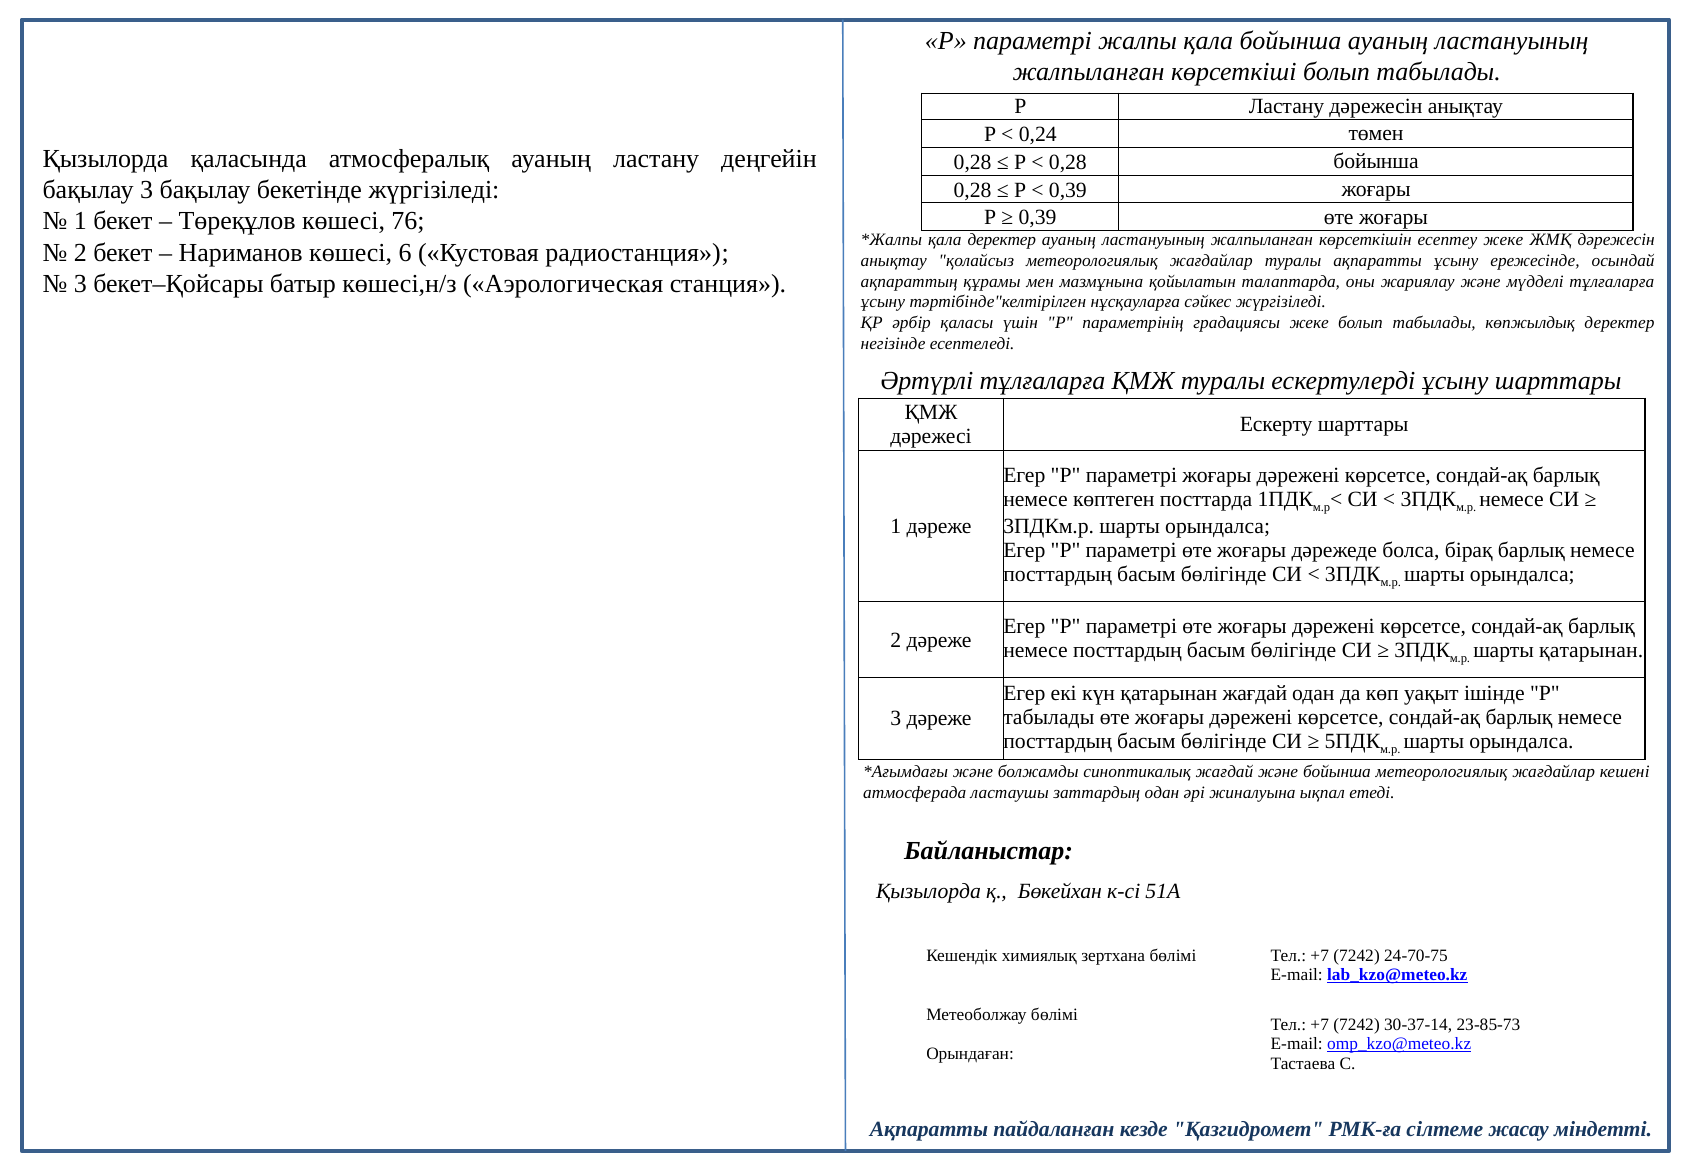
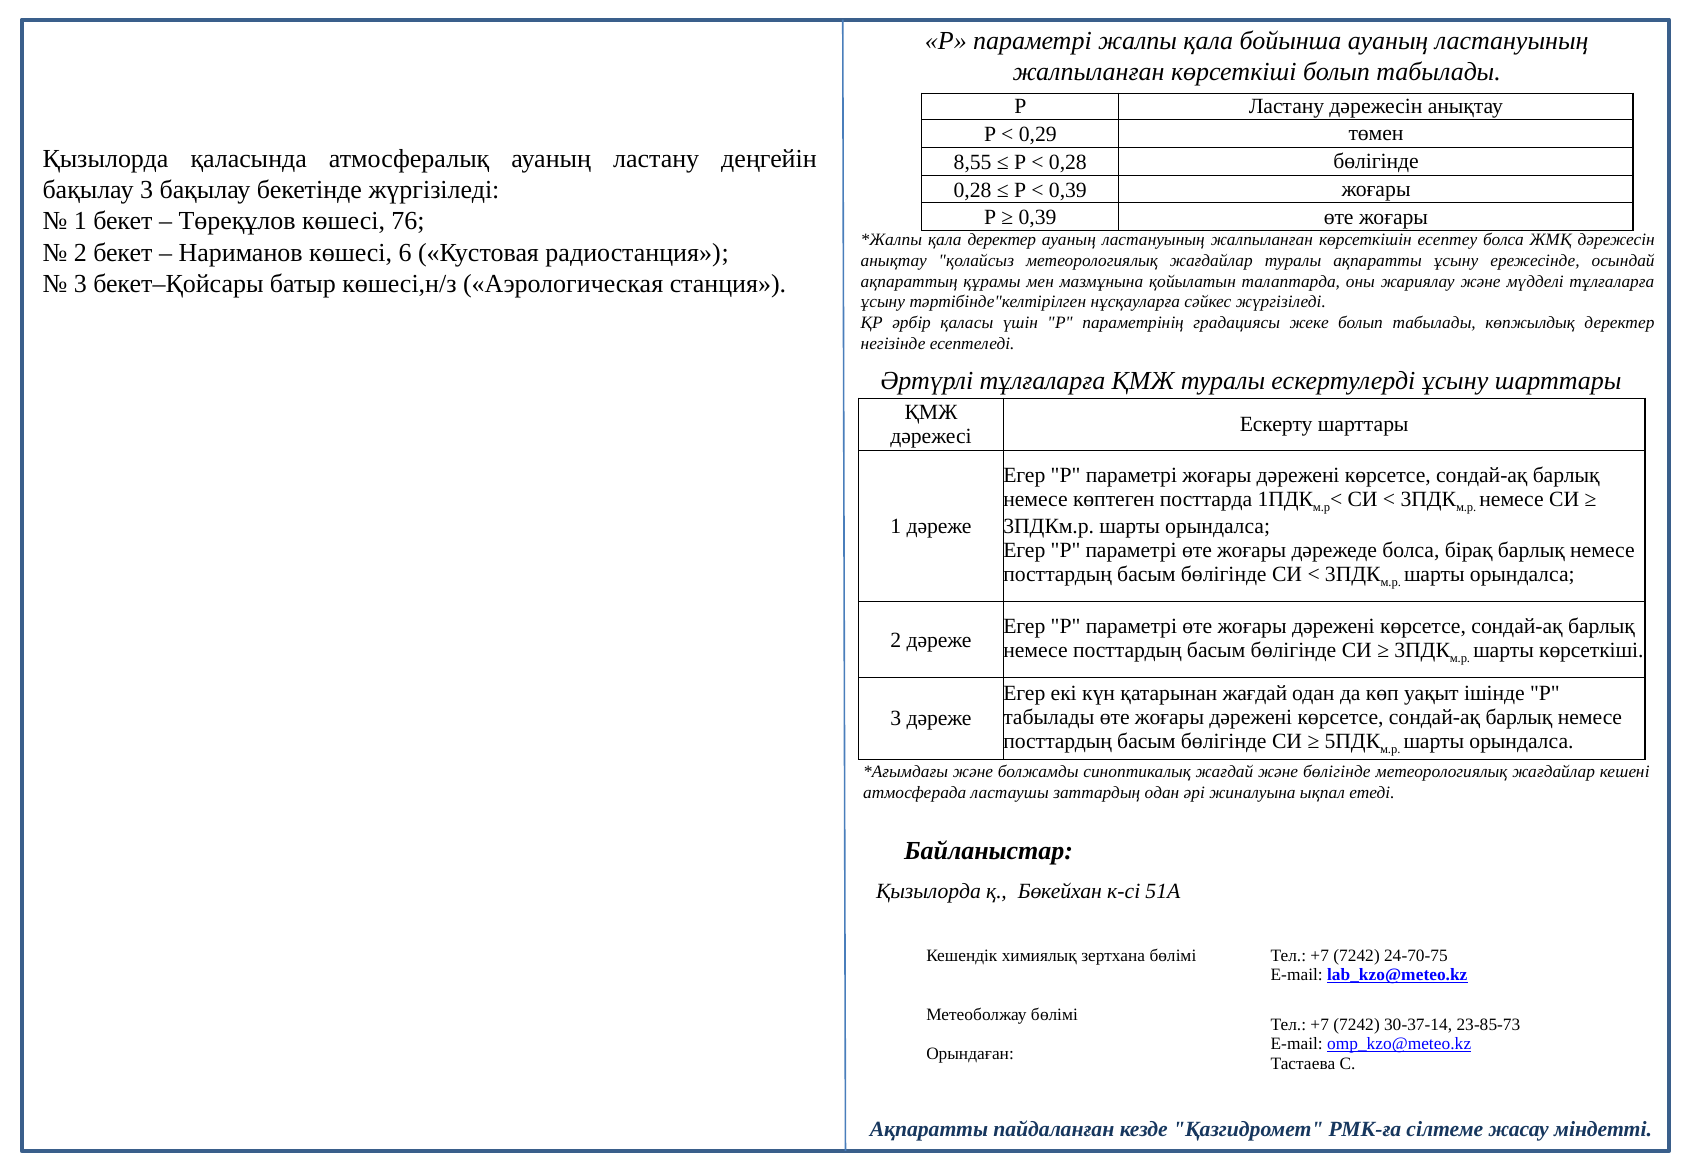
0,24: 0,24 -> 0,29
0,28 at (973, 162): 0,28 -> 8,55
0,28 бойынша: бойынша -> бөлігінде
есептеу жеке: жеке -> болса
шарты қатарынан: қатарынан -> көрсеткіші
және бойынша: бойынша -> бөлігінде
